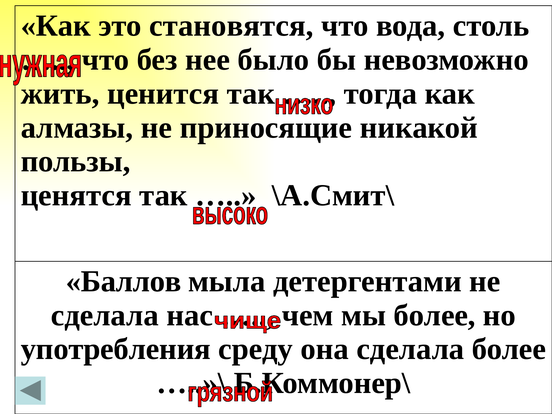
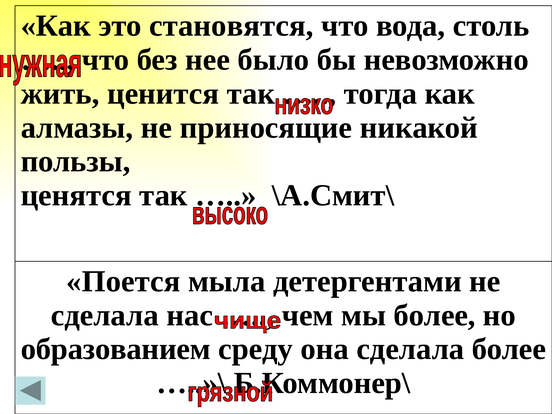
Баллов: Баллов -> Поется
употребления: употребления -> образованием
